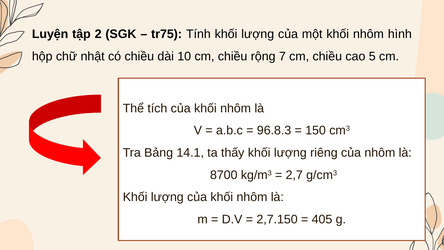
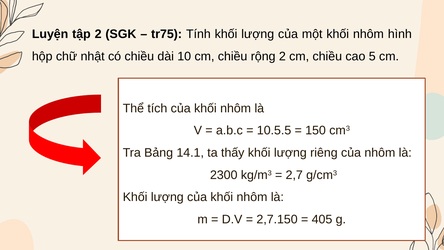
rộng 7: 7 -> 2
96.8.3: 96.8.3 -> 10.5.5
8700: 8700 -> 2300
